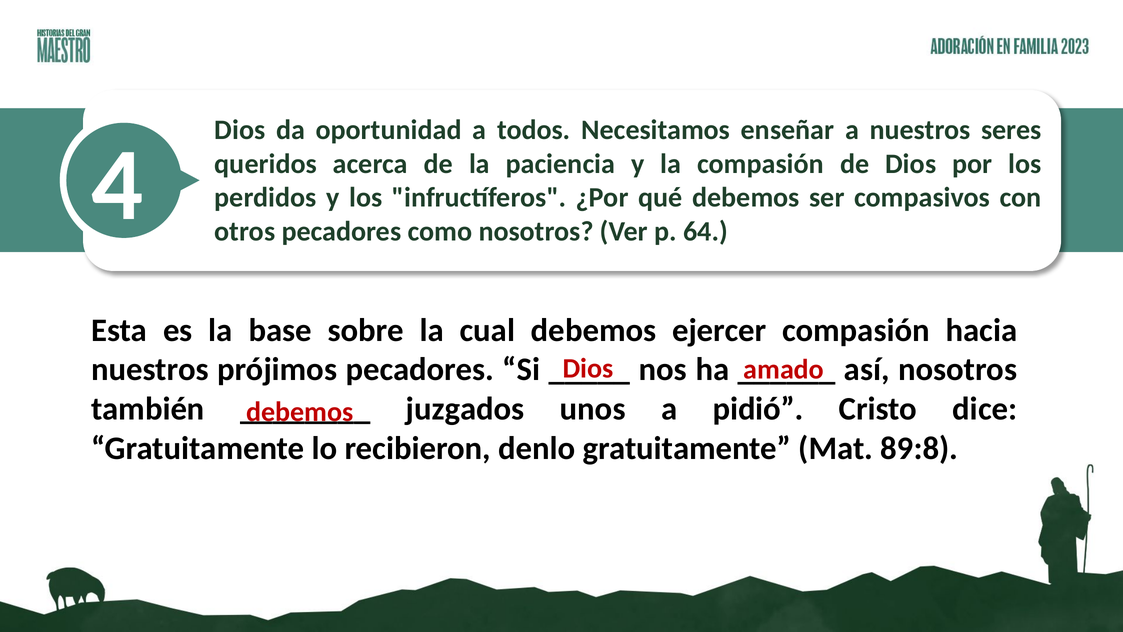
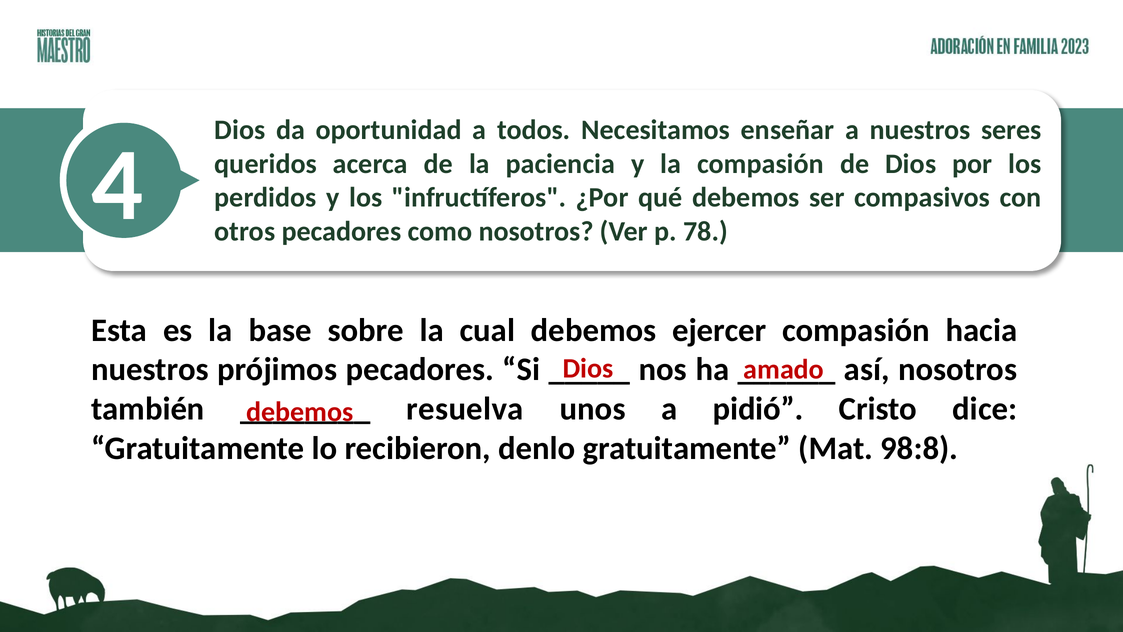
64: 64 -> 78
juzgados: juzgados -> resuelva
89:8: 89:8 -> 98:8
